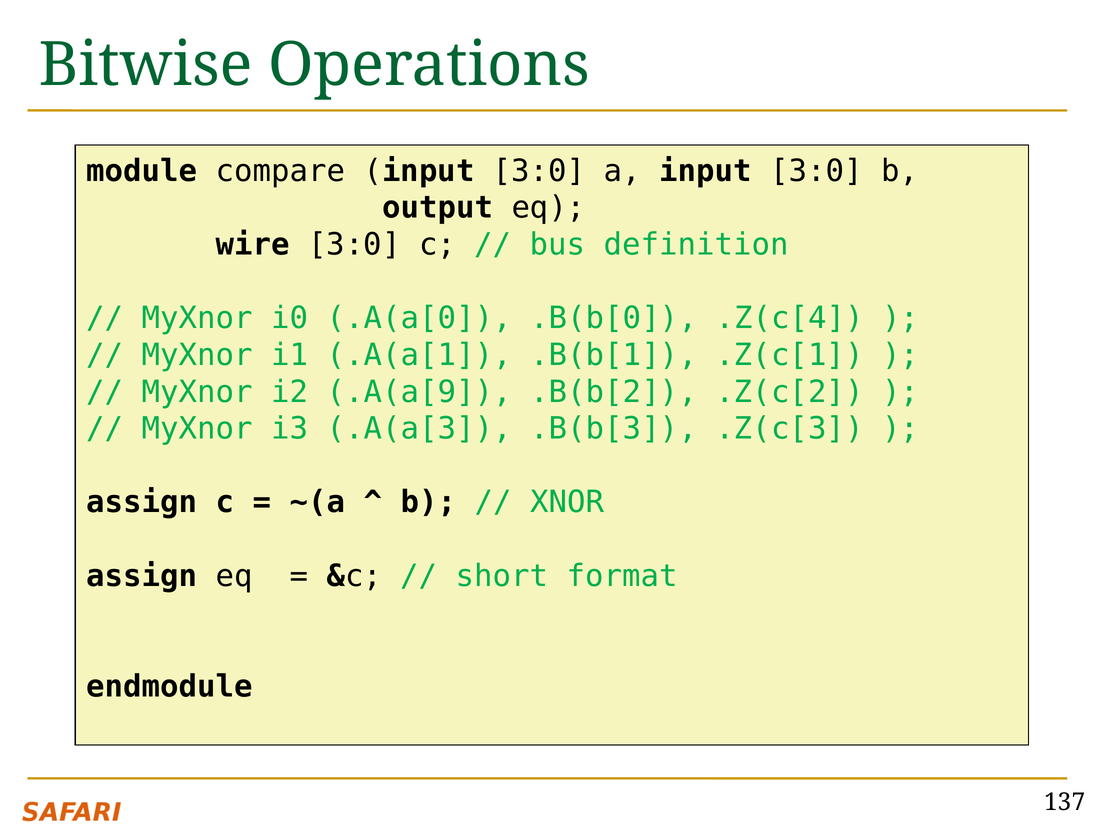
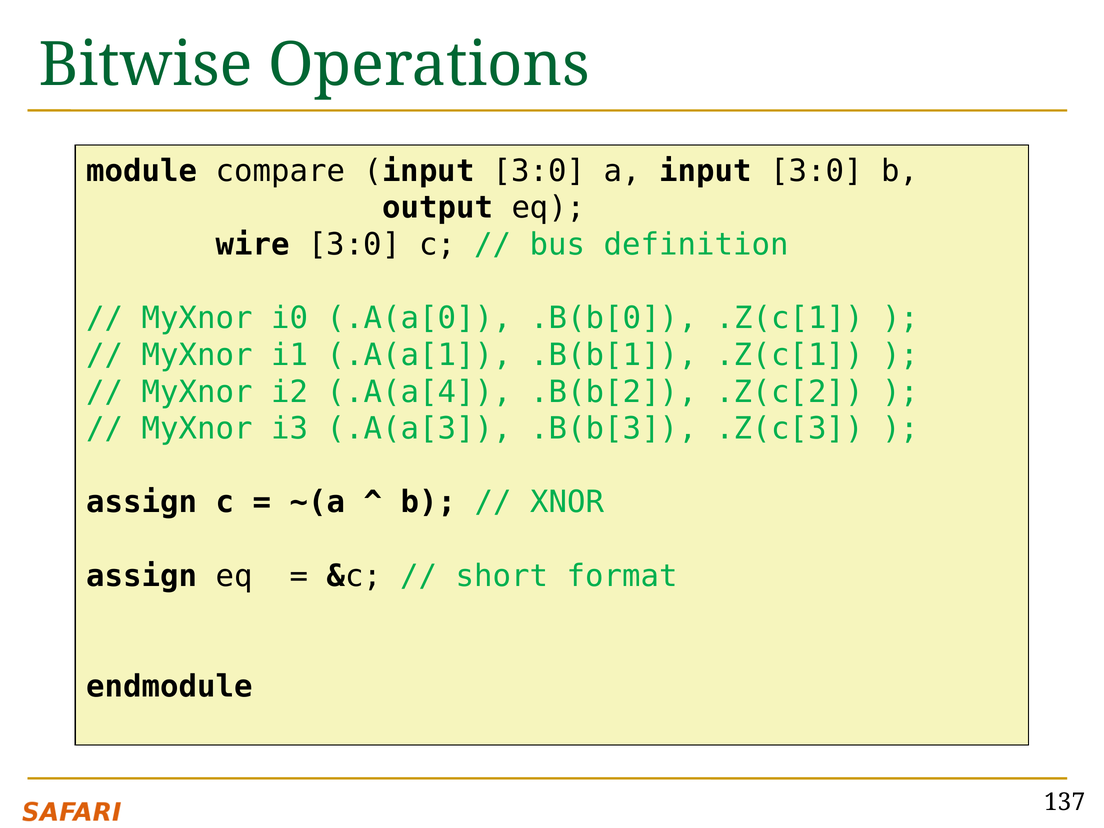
.B(b[0 .Z(c[4: .Z(c[4 -> .Z(c[1
.A(a[9: .A(a[9 -> .A(a[4
